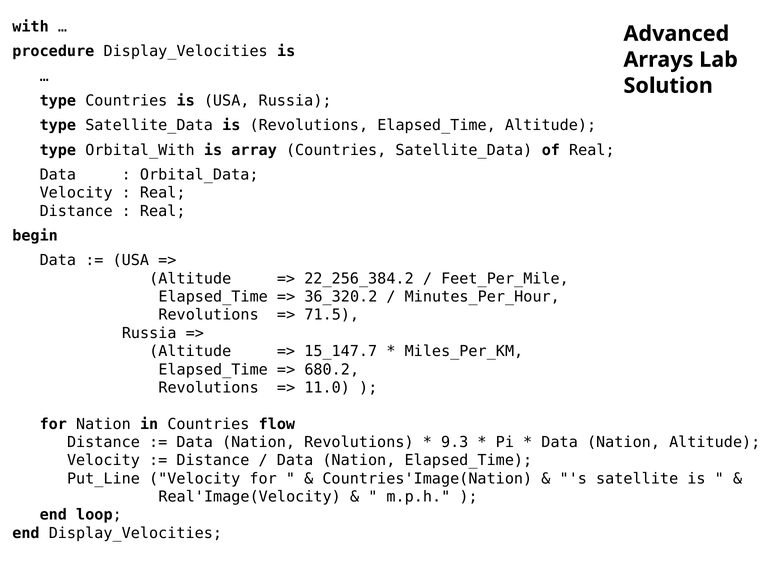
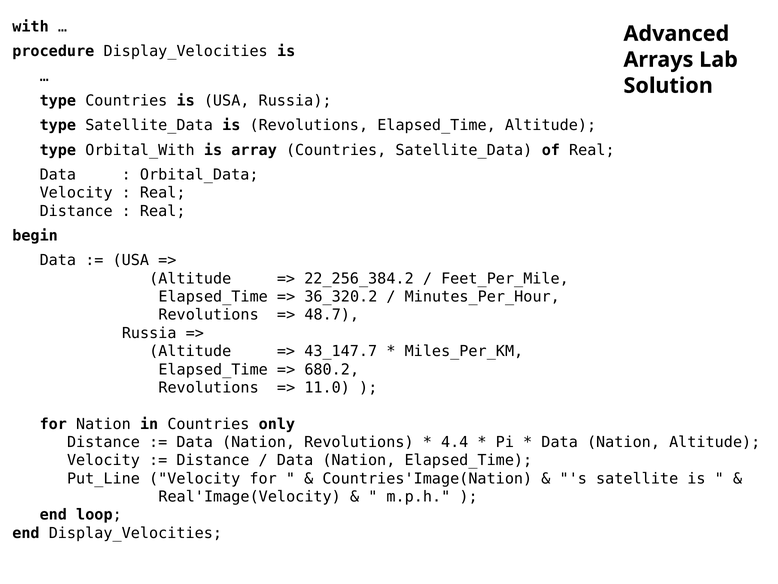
71.5: 71.5 -> 48.7
15_147.7: 15_147.7 -> 43_147.7
flow: flow -> only
9.3: 9.3 -> 4.4
